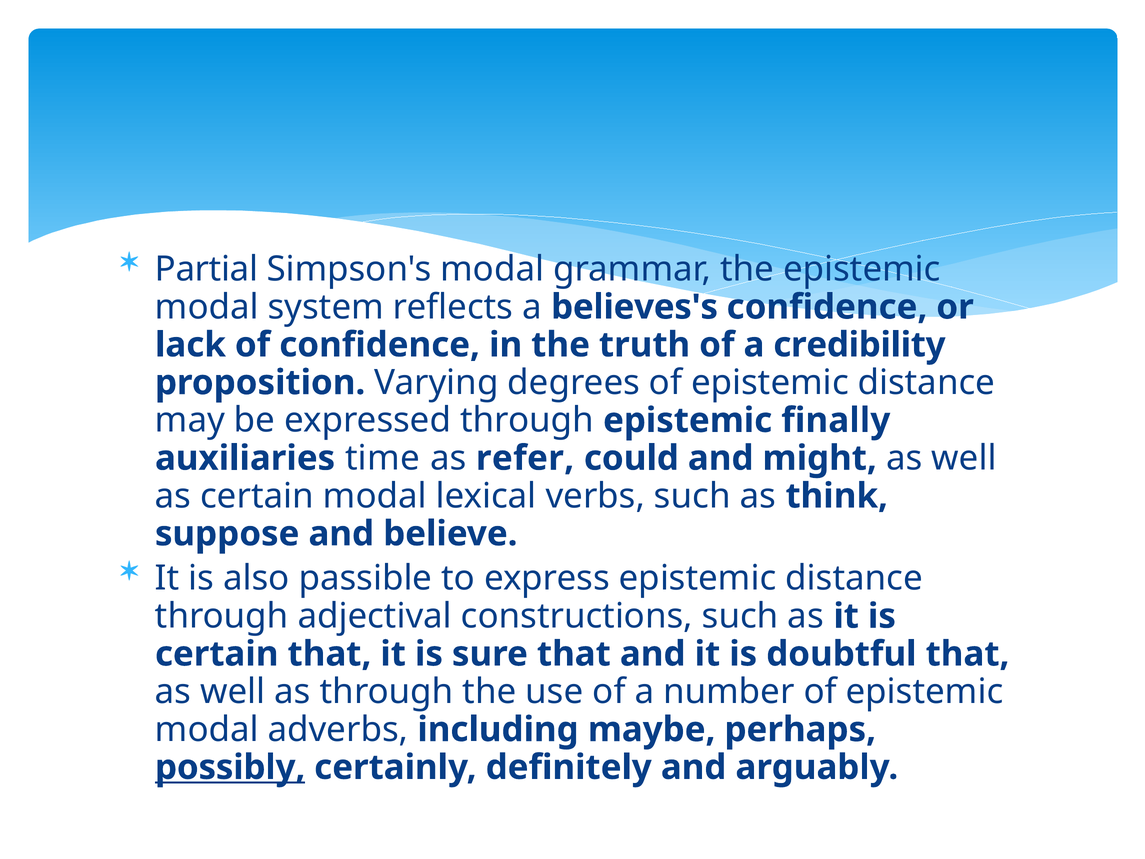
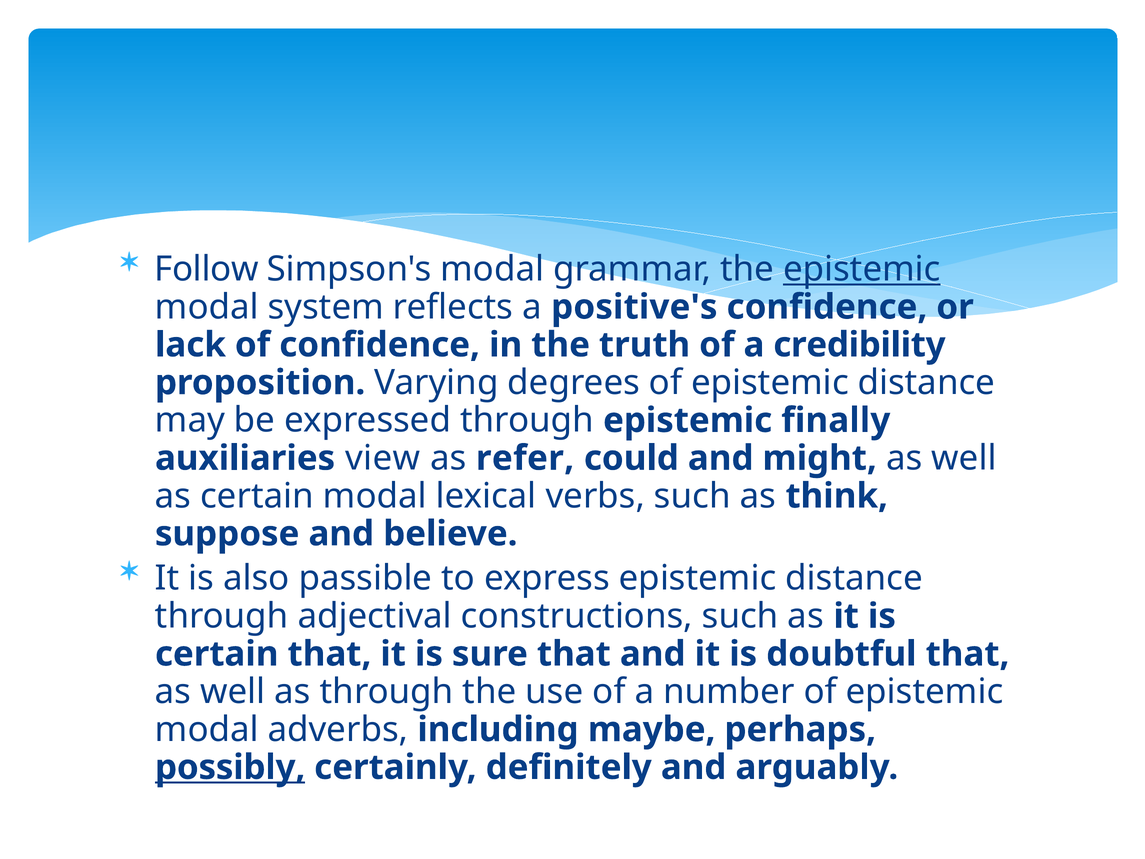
Partial: Partial -> Follow
epistemic at (862, 269) underline: none -> present
believes's: believes's -> positive's
time: time -> view
